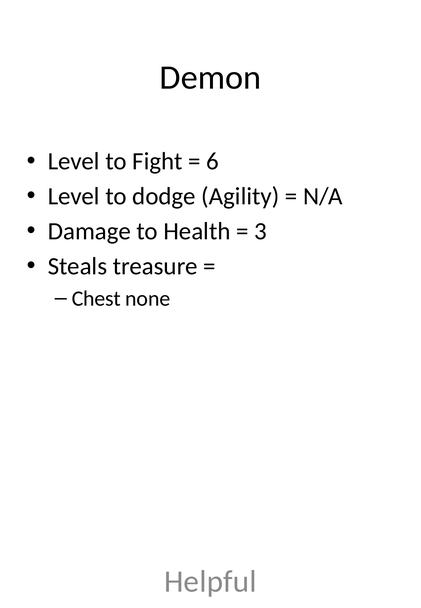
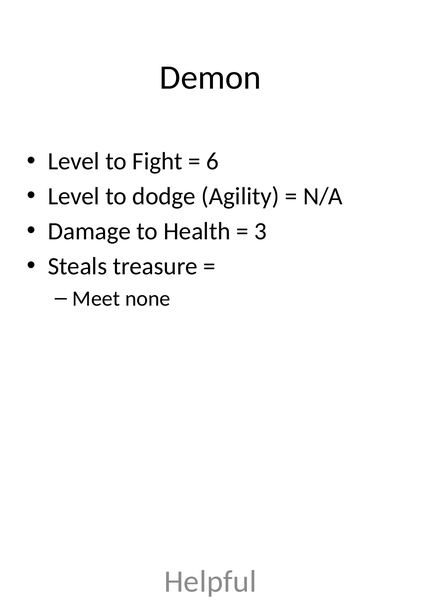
Chest: Chest -> Meet
